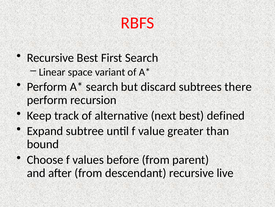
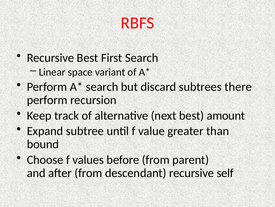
defined: defined -> amount
live: live -> self
